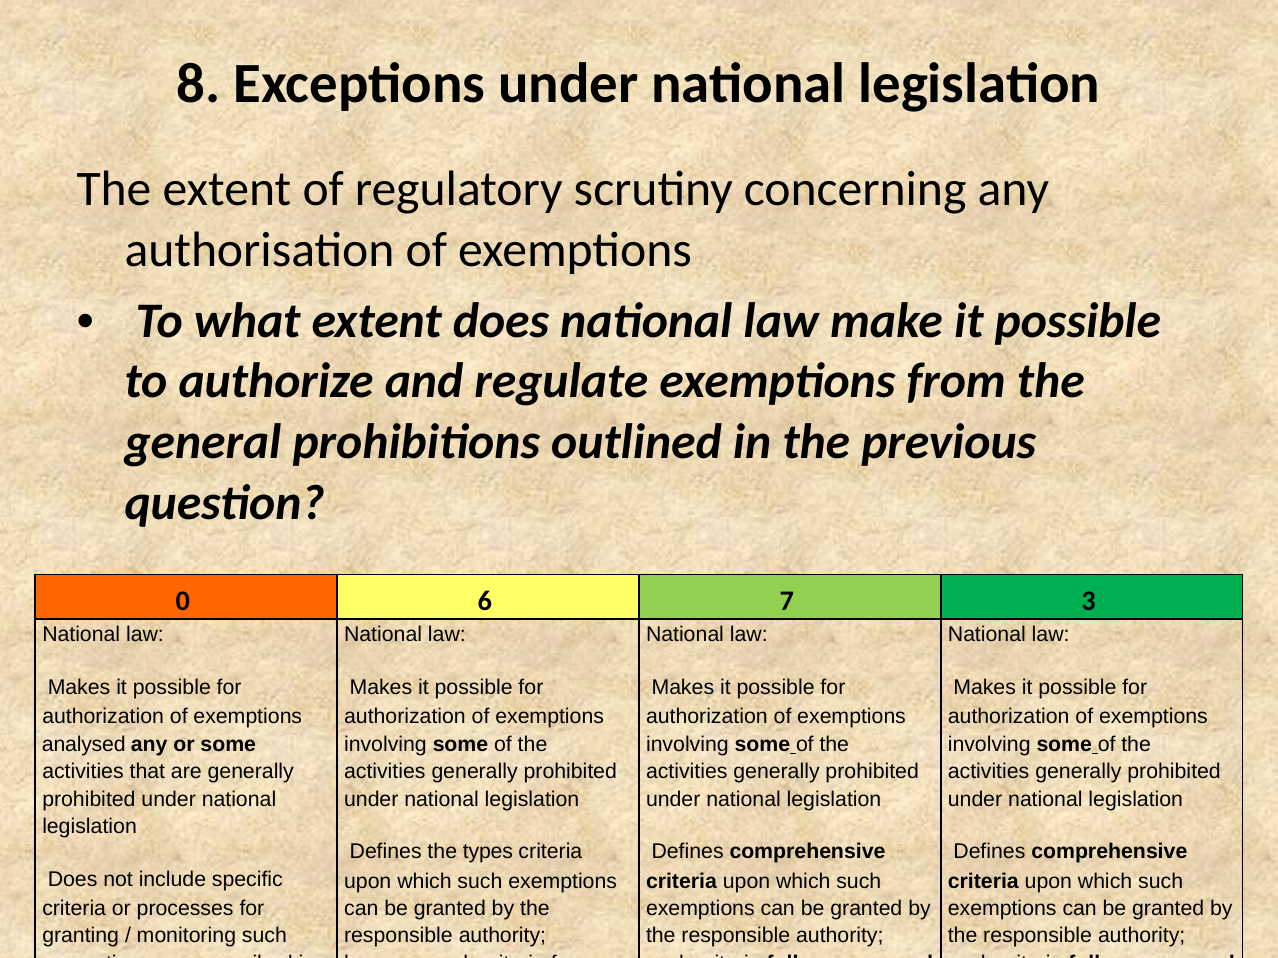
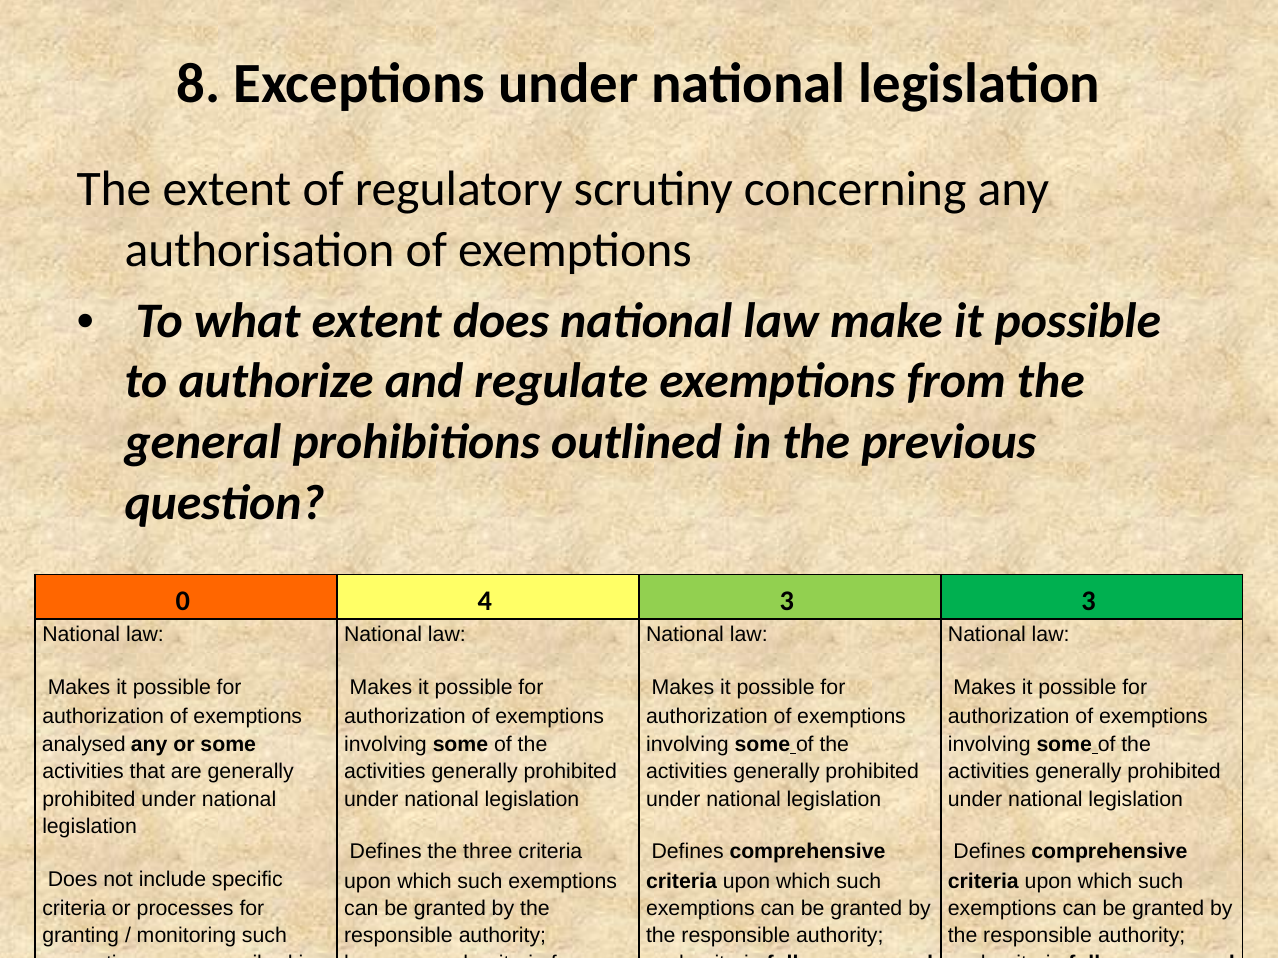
6: 6 -> 4
7 at (787, 601): 7 -> 3
types: types -> three
